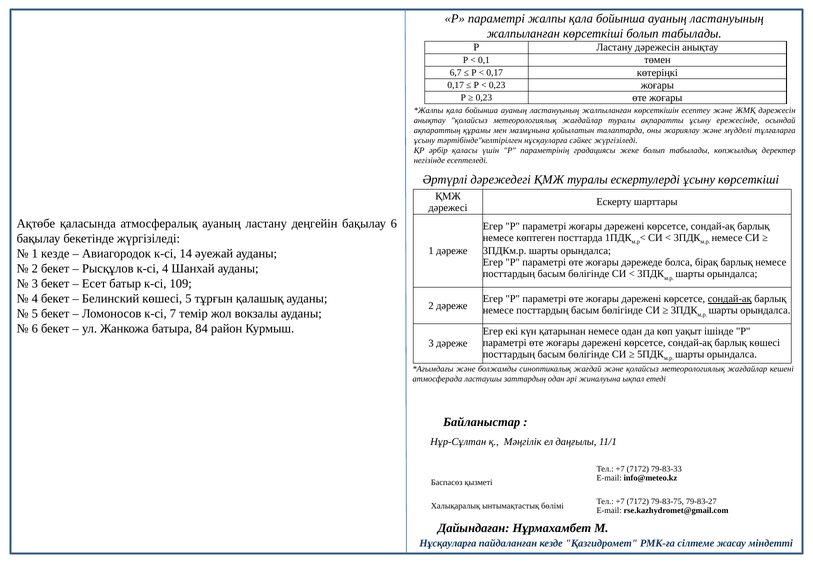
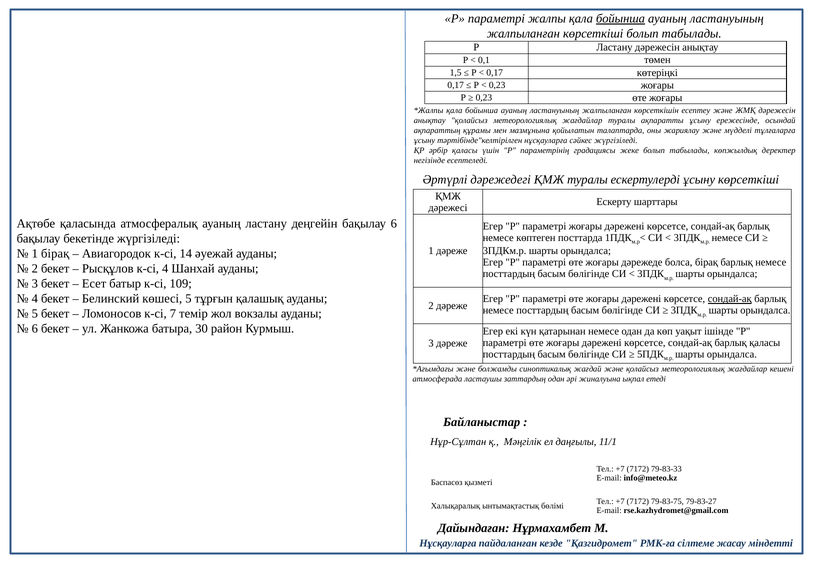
бойынша at (620, 19) underline: none -> present
6,7: 6,7 -> 1,5
1 кезде: кезде -> бірақ
84: 84 -> 30
барлық көшесі: көшесі -> қаласы
